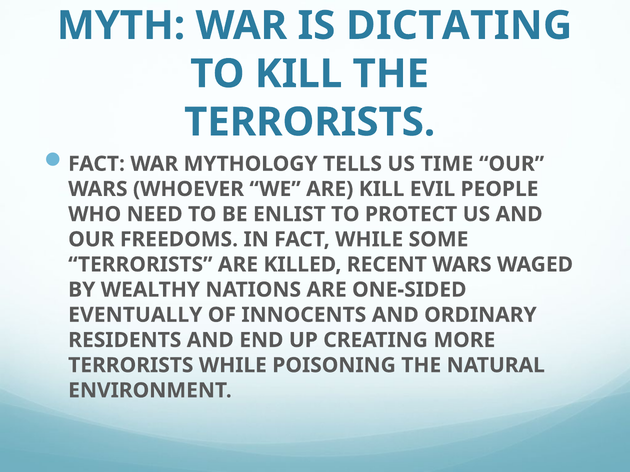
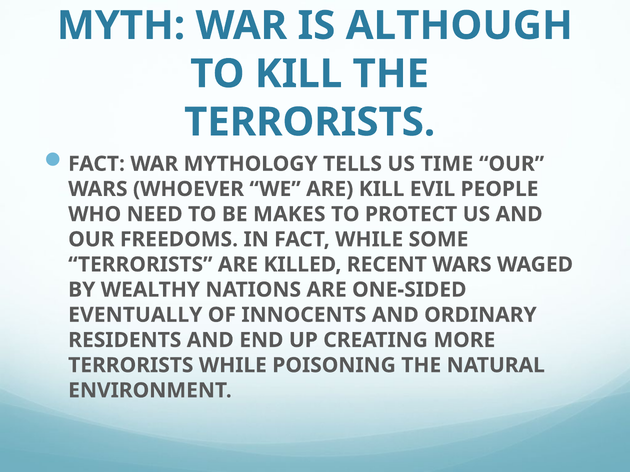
DICTATING: DICTATING -> ALTHOUGH
ENLIST: ENLIST -> MAKES
